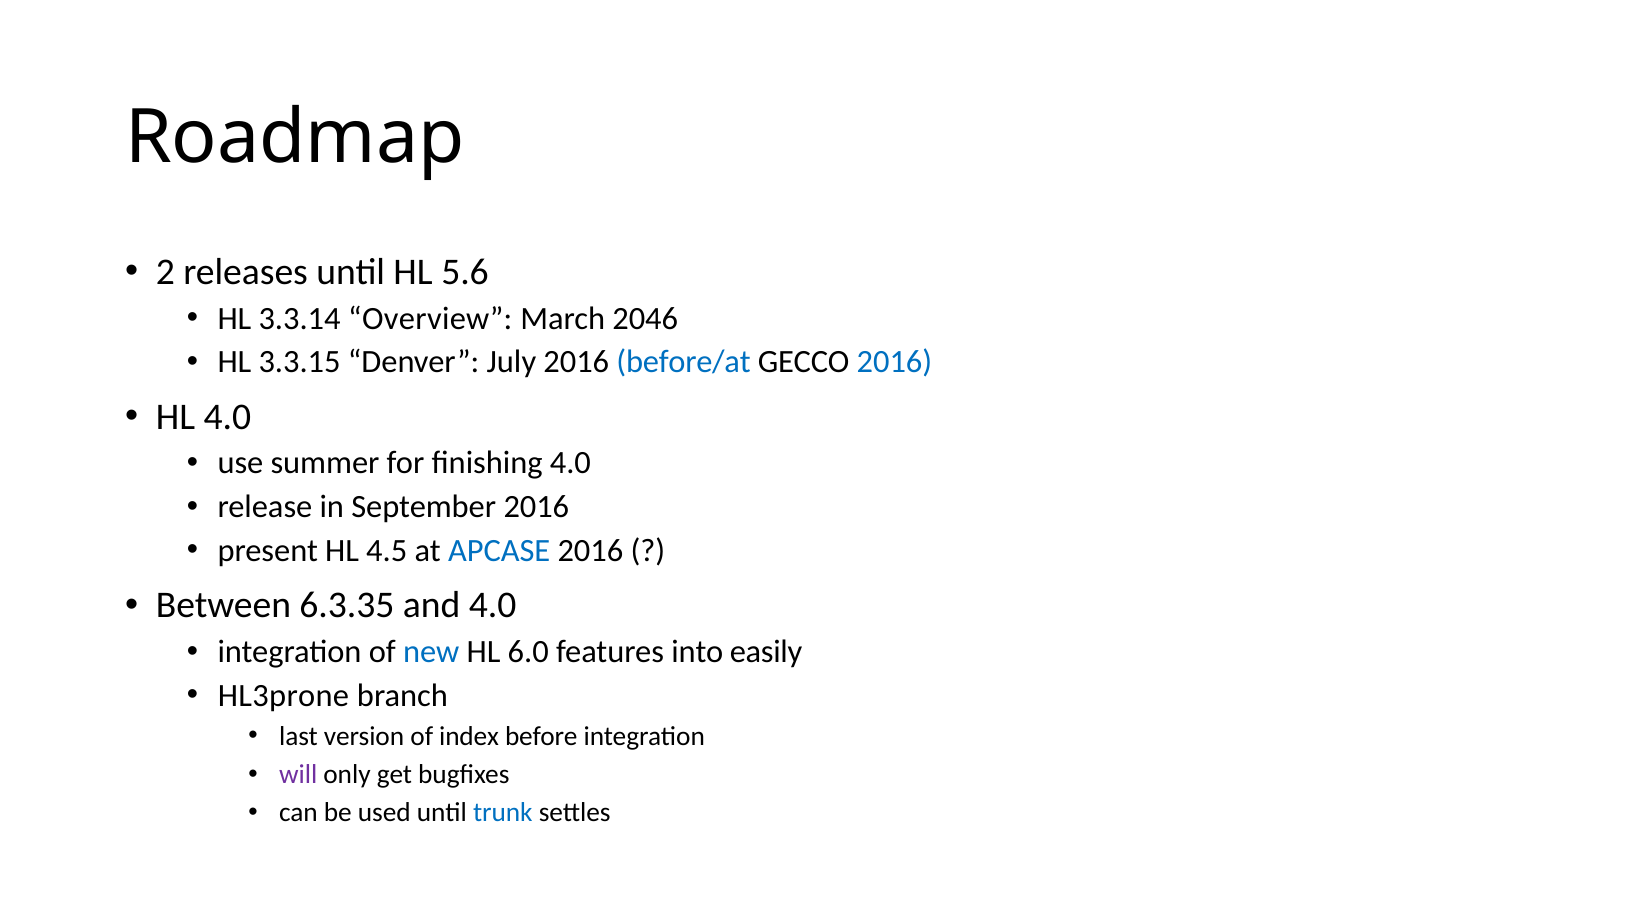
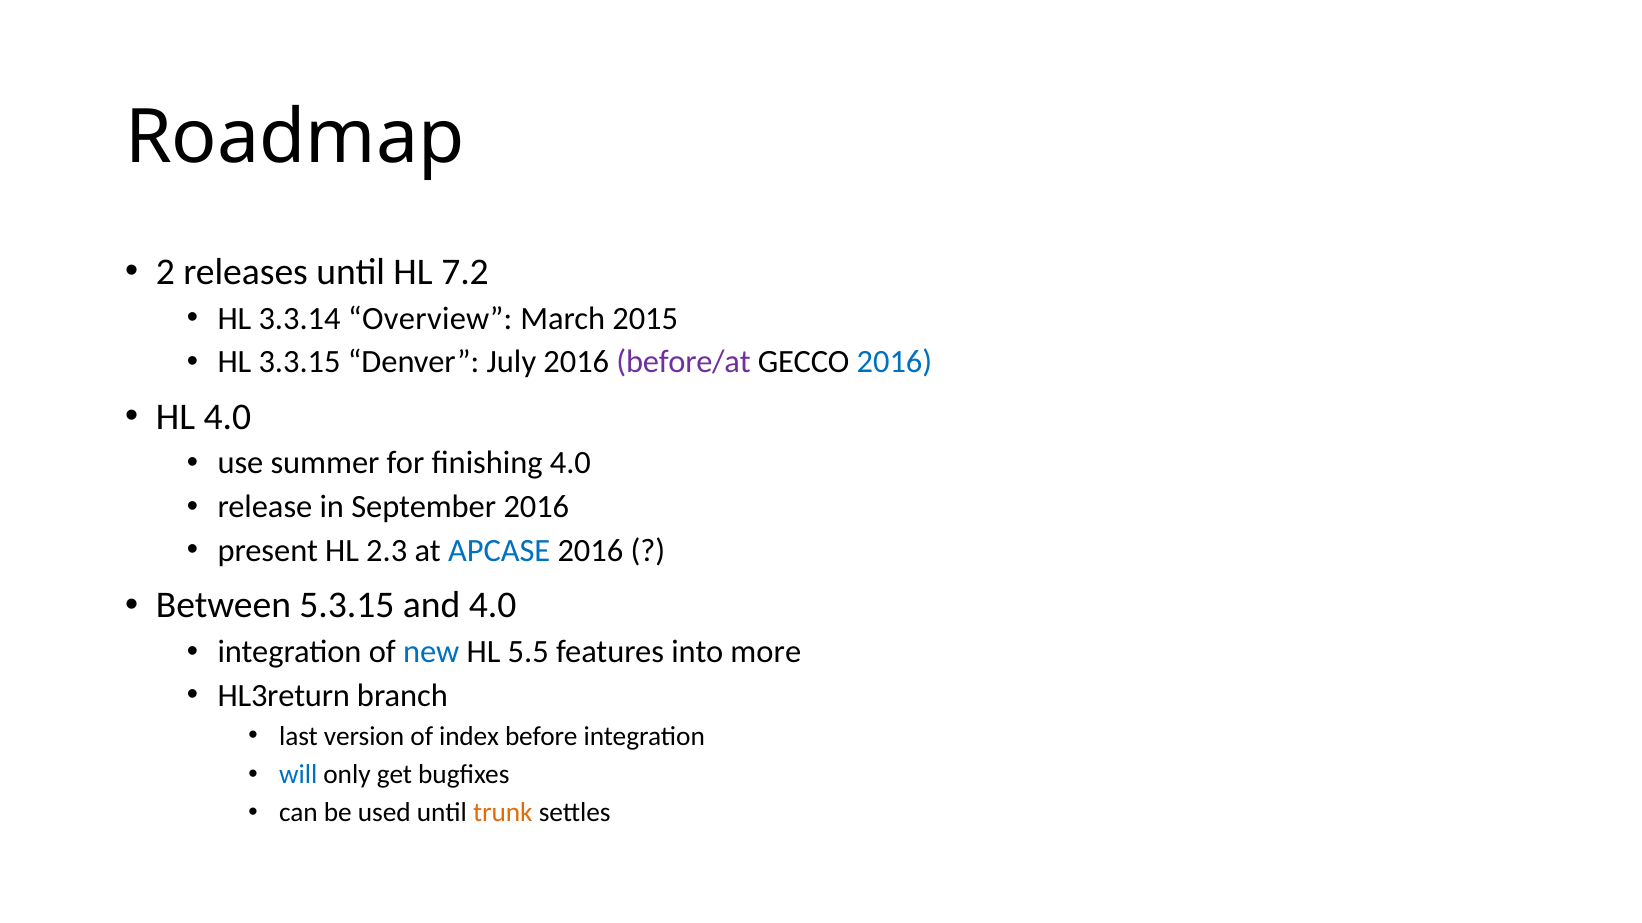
5.6: 5.6 -> 7.2
2046: 2046 -> 2015
before/at colour: blue -> purple
4.5: 4.5 -> 2.3
6.3.35: 6.3.35 -> 5.3.15
6.0: 6.0 -> 5.5
easily: easily -> more
HL3prone: HL3prone -> HL3return
will colour: purple -> blue
trunk colour: blue -> orange
